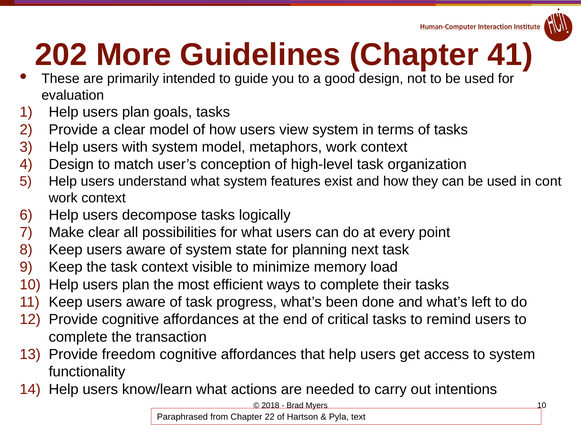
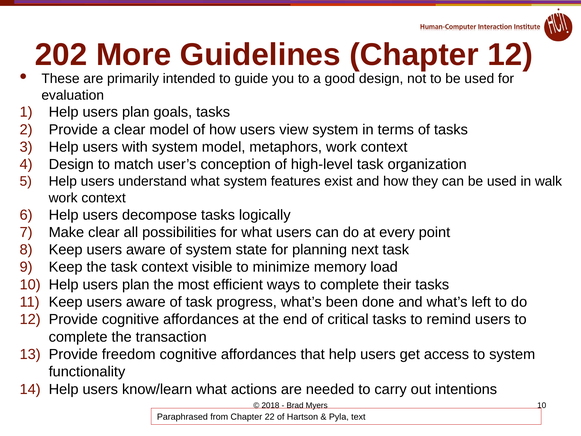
Chapter 41: 41 -> 12
cont: cont -> walk
